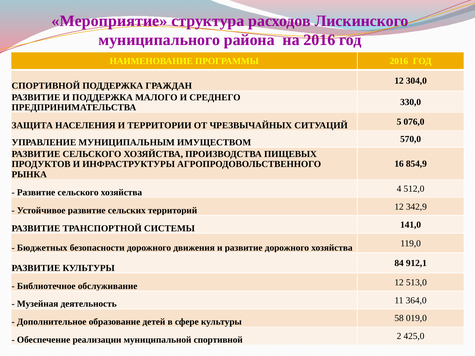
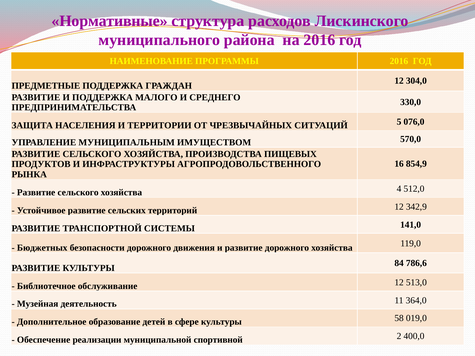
Мероприятие: Мероприятие -> Нормативные
СПОРТИВНОЙ at (46, 86): СПОРТИВНОЙ -> ПРЕДМЕТНЫЕ
912,1: 912,1 -> 786,6
425,0: 425,0 -> 400,0
